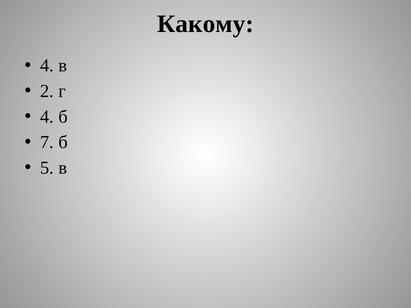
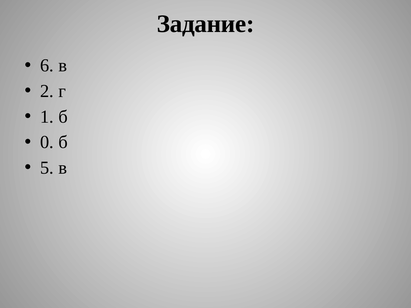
Какому: Какому -> Задание
4 at (47, 66): 4 -> 6
4 at (47, 117): 4 -> 1
7: 7 -> 0
